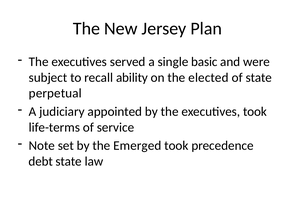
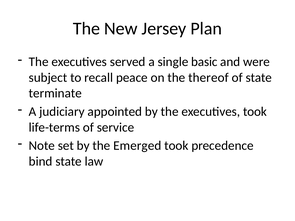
ability: ability -> peace
elected: elected -> thereof
perpetual: perpetual -> terminate
debt: debt -> bind
